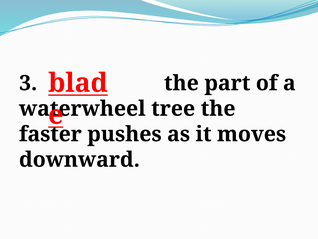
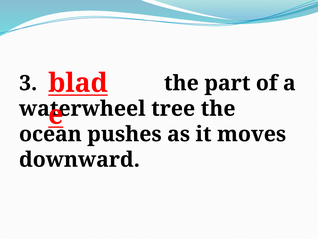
faster: faster -> ocean
